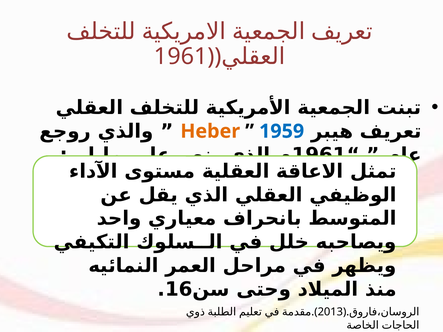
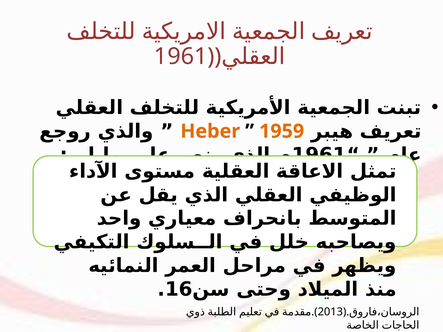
1959 colour: blue -> orange
